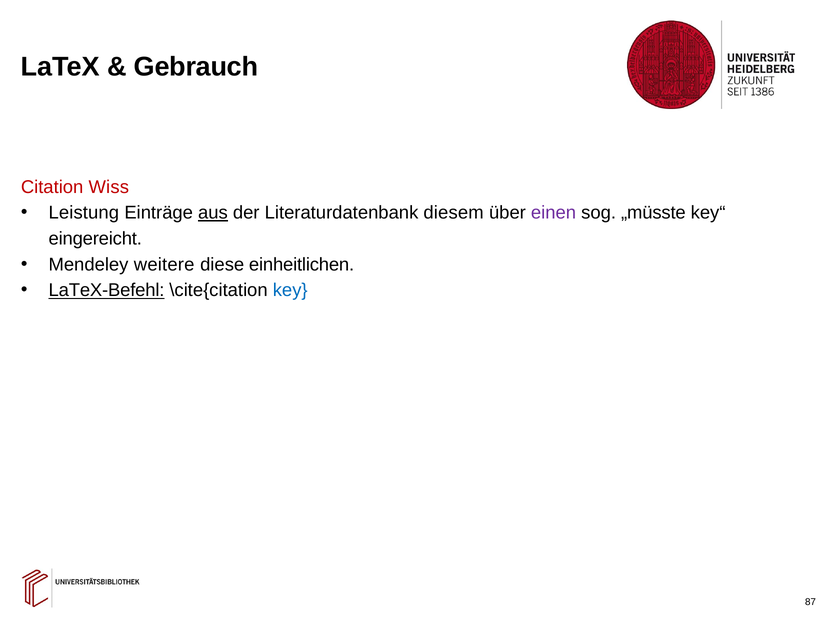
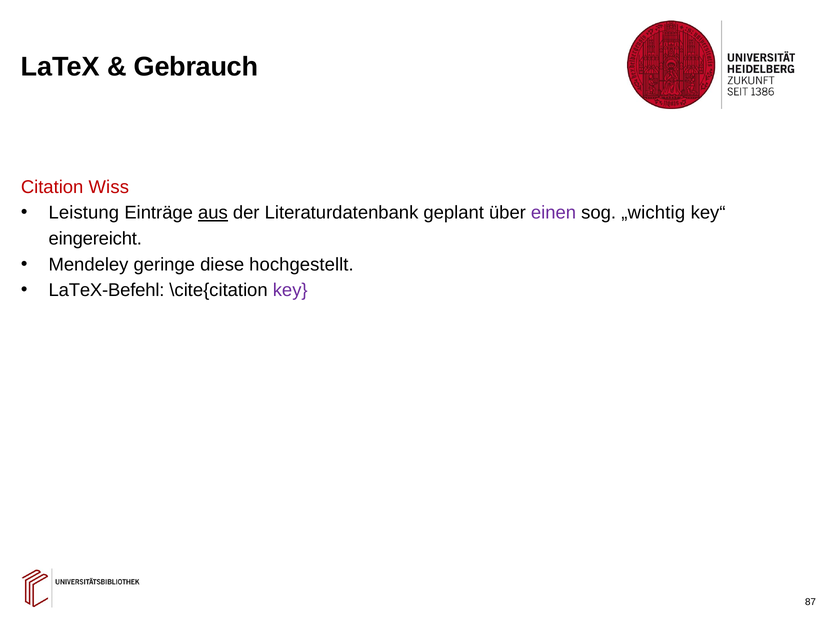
diesem: diesem -> geplant
„müsste: „müsste -> „wichtig
weitere: weitere -> geringe
einheitlichen: einheitlichen -> hochgestellt
LaTeX-Befehl underline: present -> none
key colour: blue -> purple
